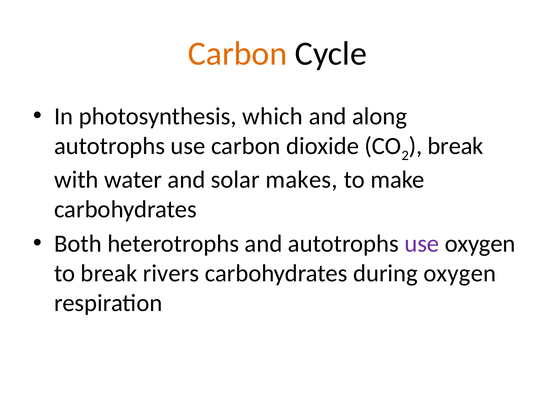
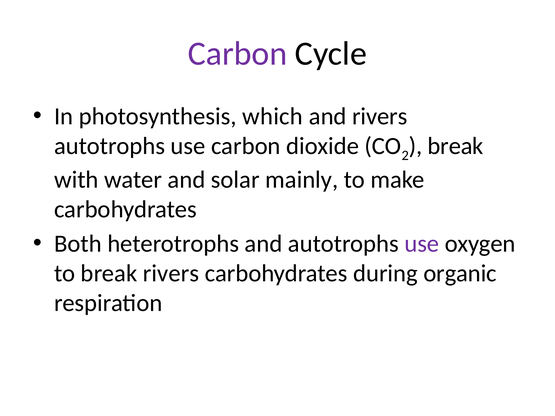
Carbon at (238, 54) colour: orange -> purple
and along: along -> rivers
makes: makes -> mainly
during oxygen: oxygen -> organic
